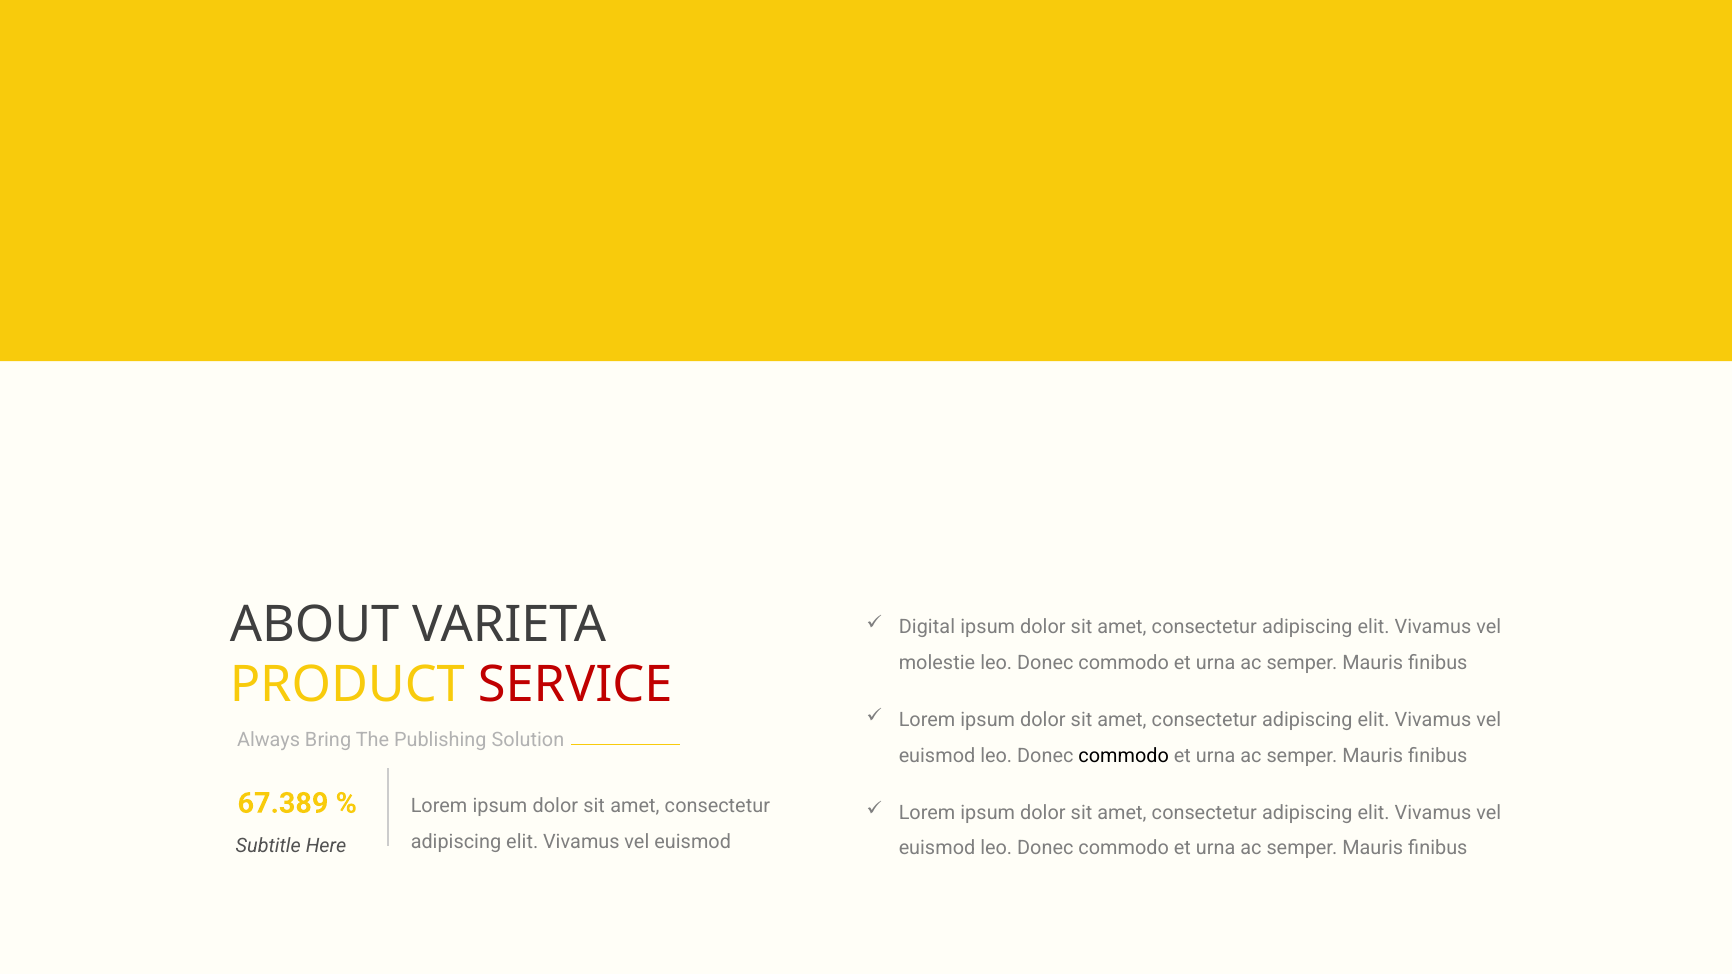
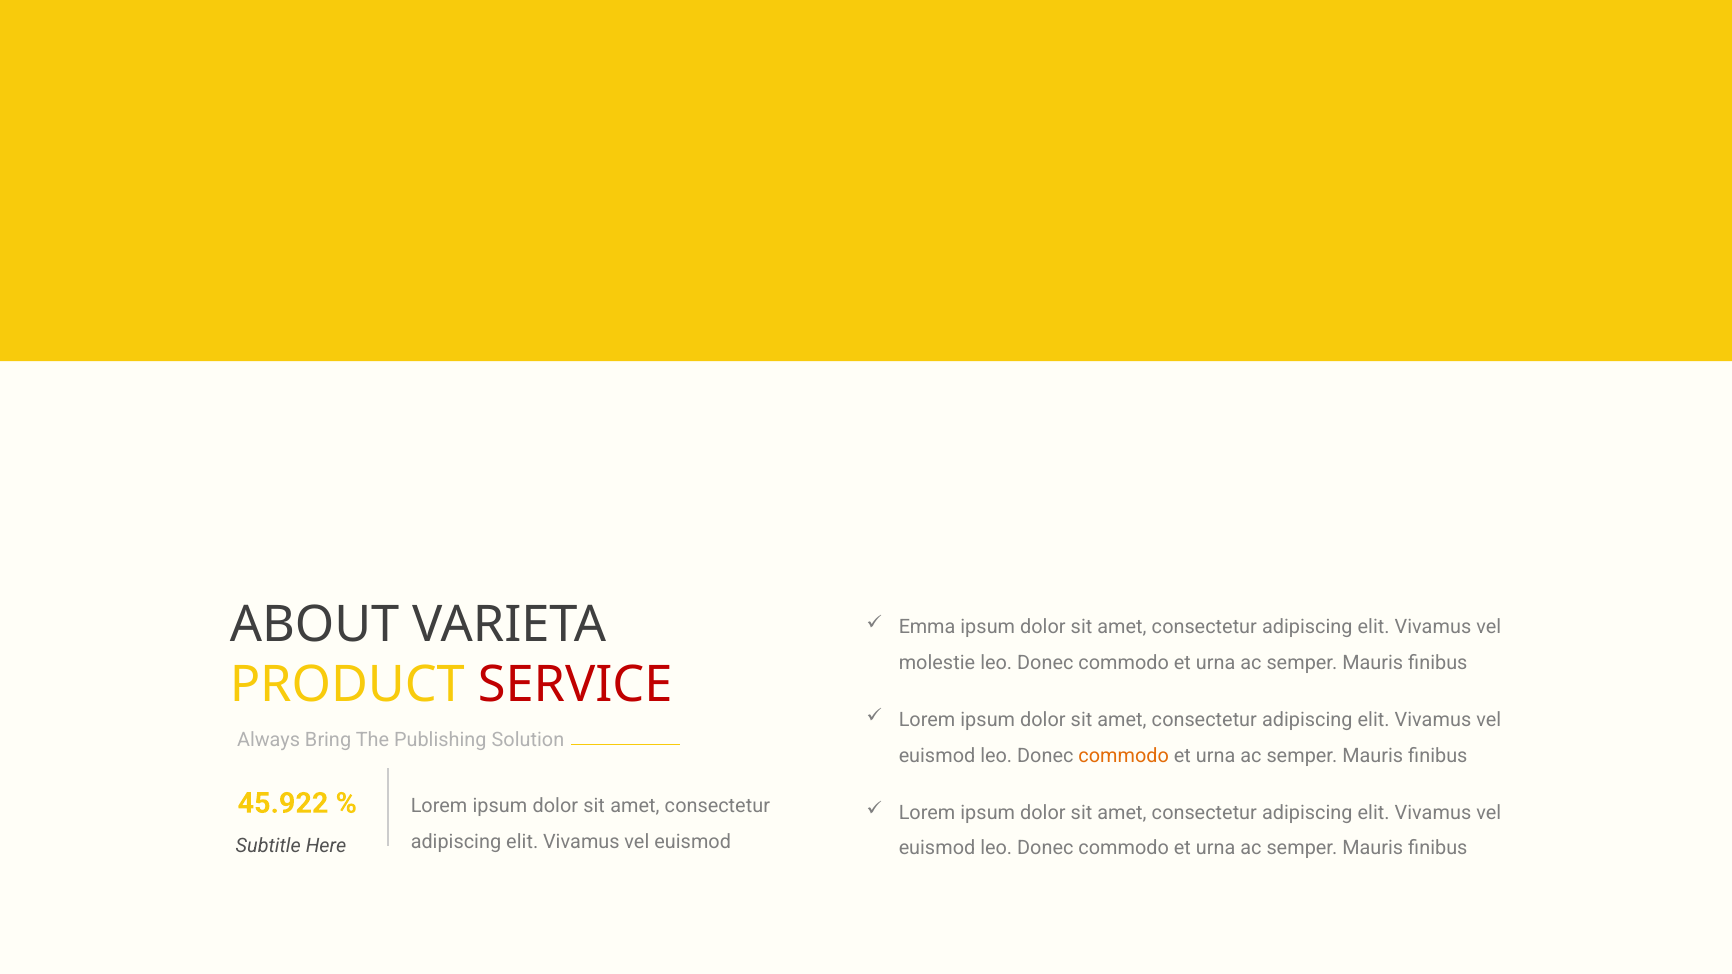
Digital: Digital -> Emma
commodo at (1124, 756) colour: black -> orange
67.389: 67.389 -> 45.922
